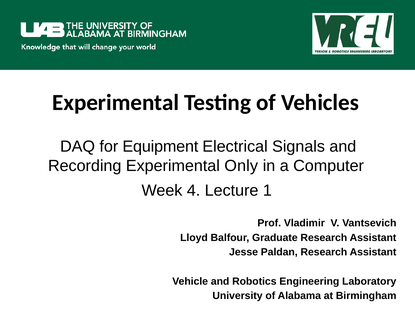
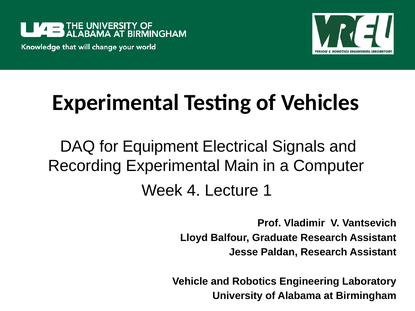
Only: Only -> Main
